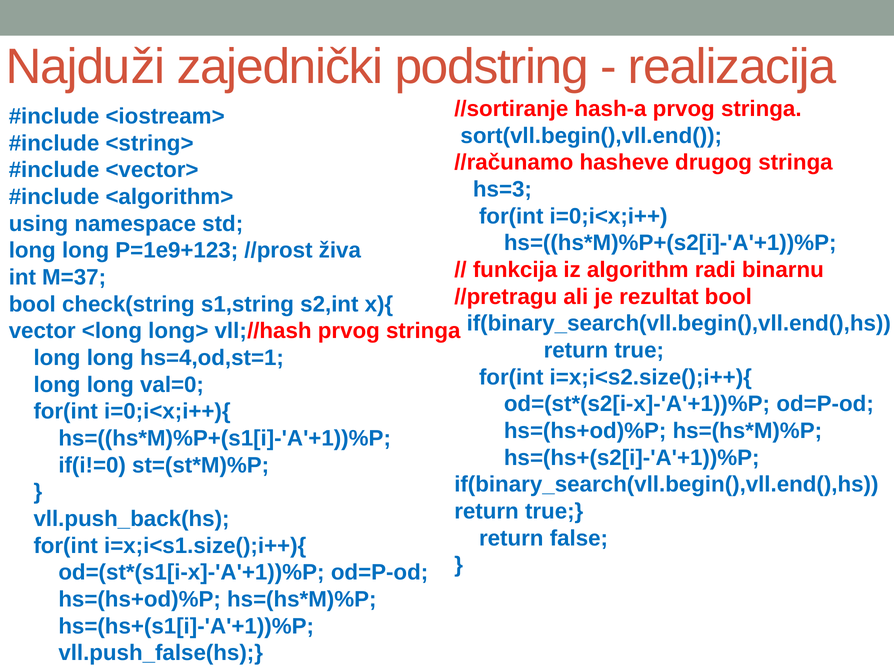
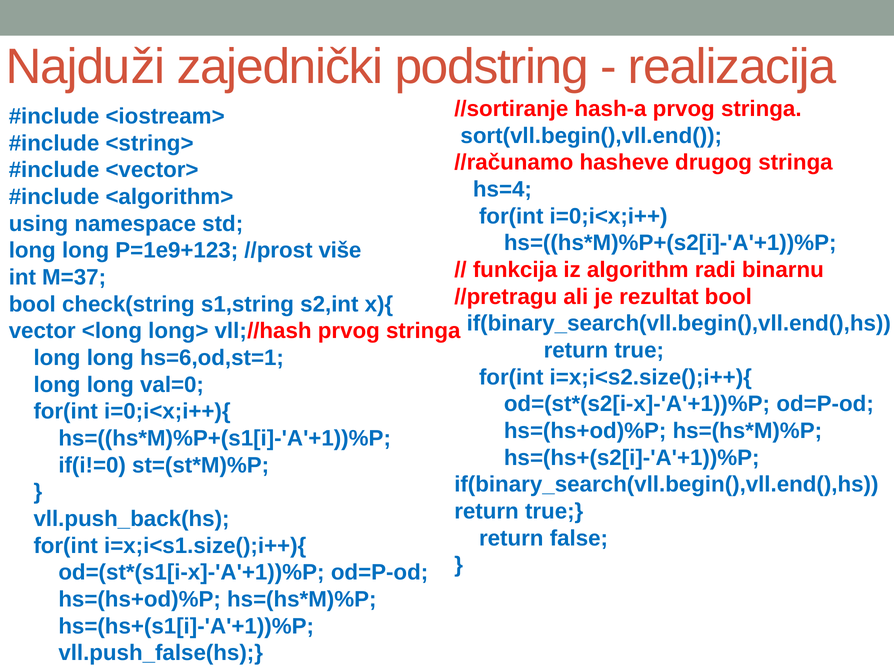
hs=3: hs=3 -> hs=4
živa: živa -> više
hs=4,od,st=1: hs=4,od,st=1 -> hs=6,od,st=1
